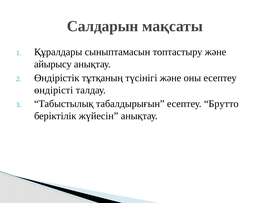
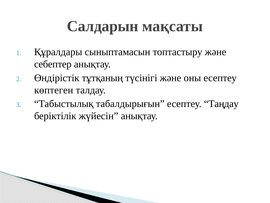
айырысу: айырысу -> себептер
өндірісті: өндірісті -> көптеген
Брутто: Брутто -> Таңдау
